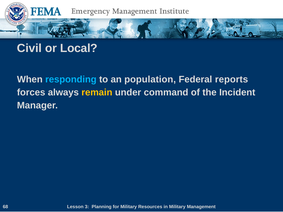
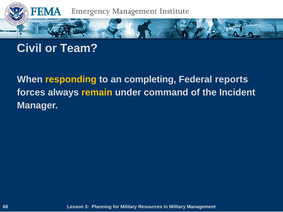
Local: Local -> Team
responding colour: light blue -> yellow
population: population -> completing
